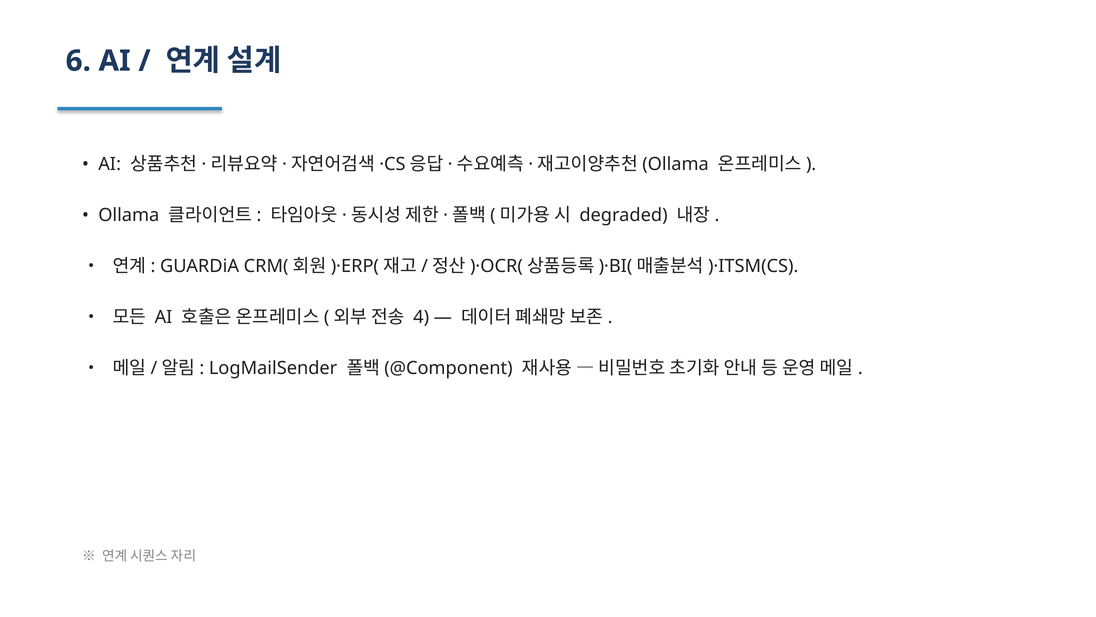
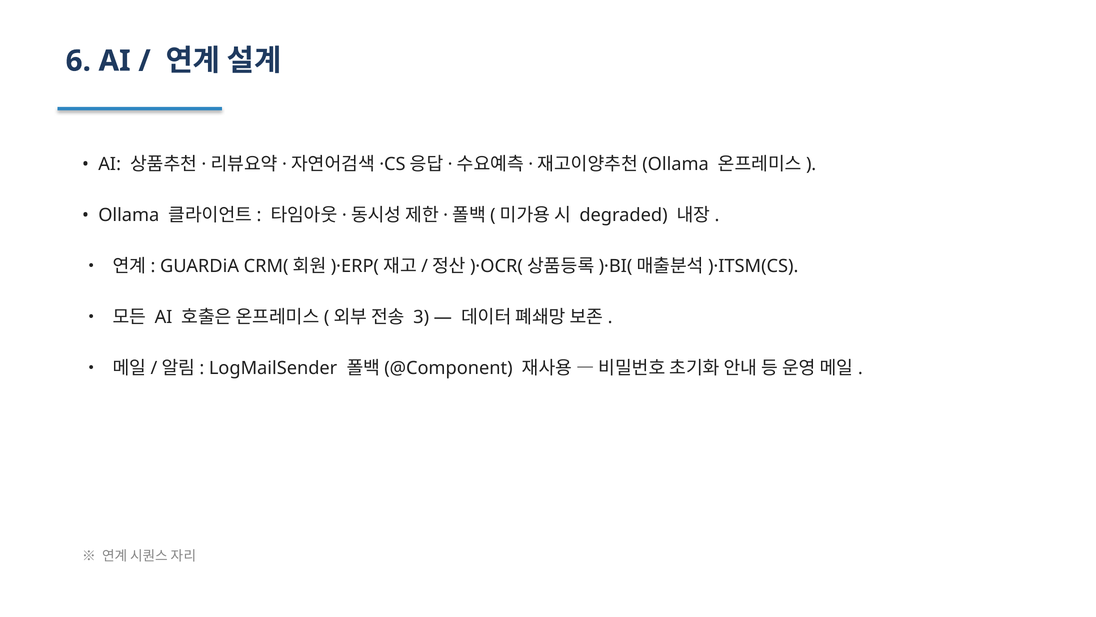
4: 4 -> 3
